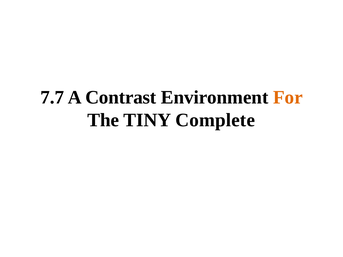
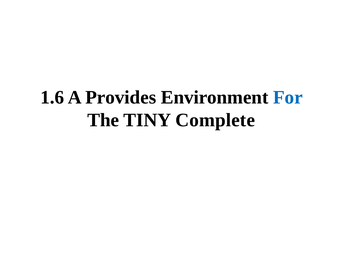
7.7: 7.7 -> 1.6
Contrast: Contrast -> Provides
For colour: orange -> blue
